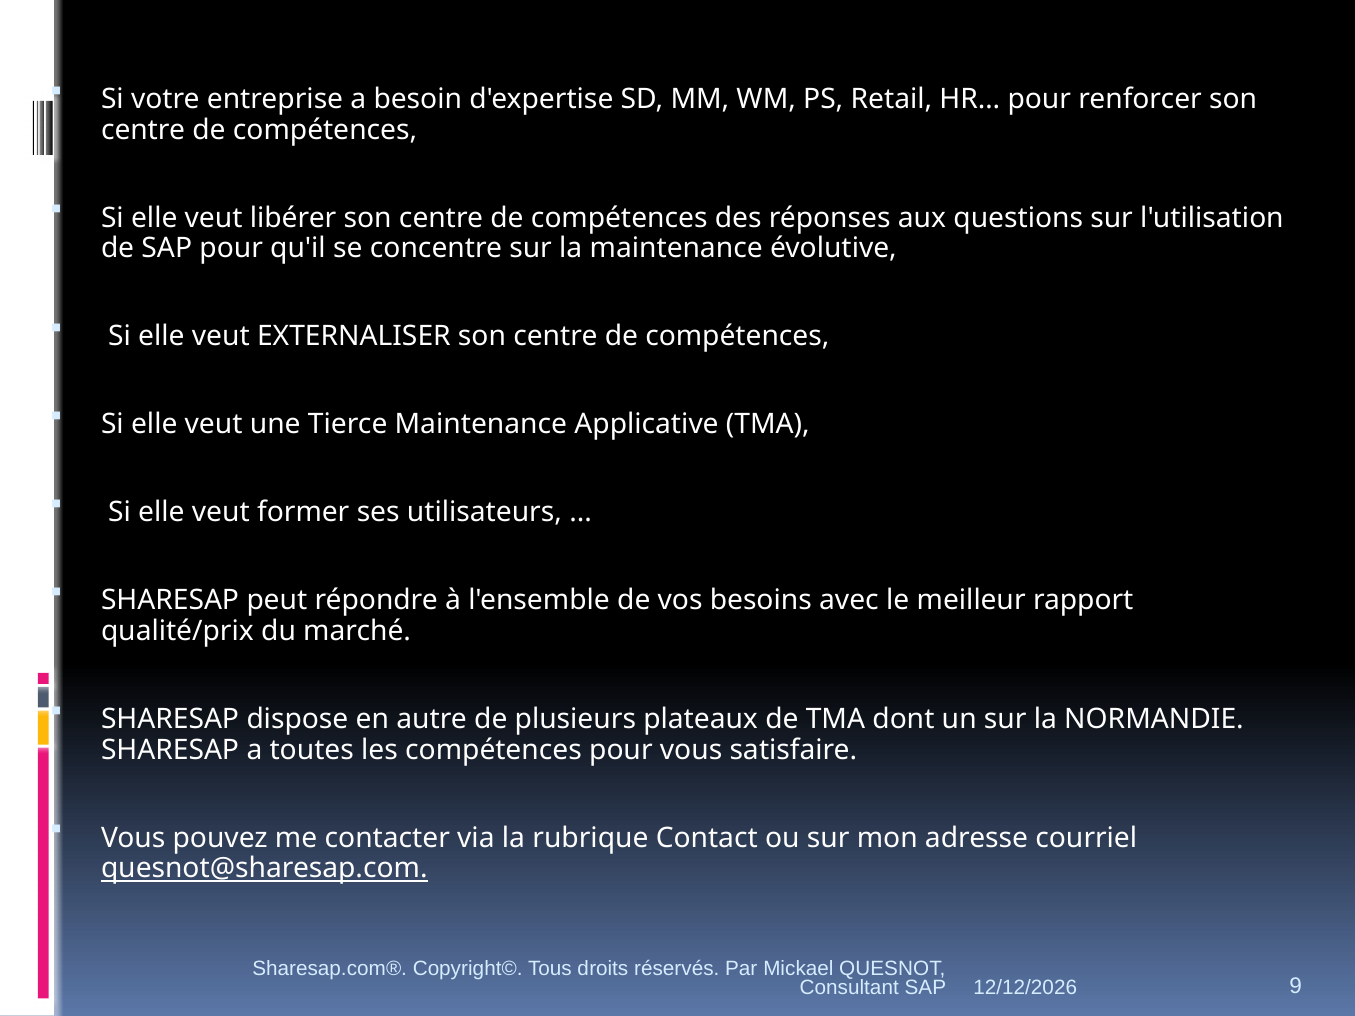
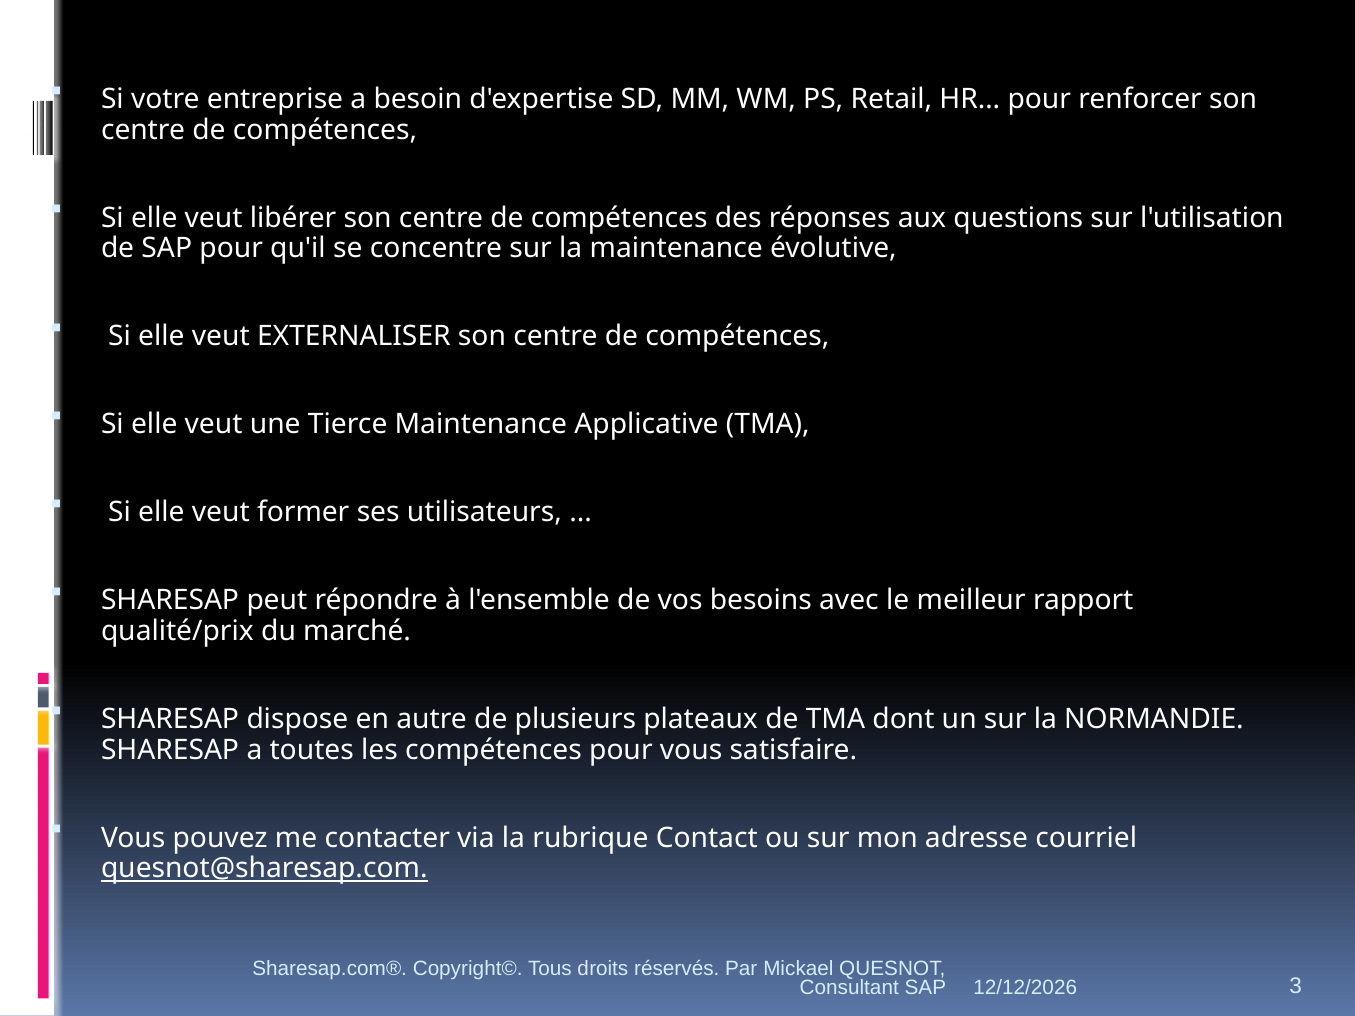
9: 9 -> 3
